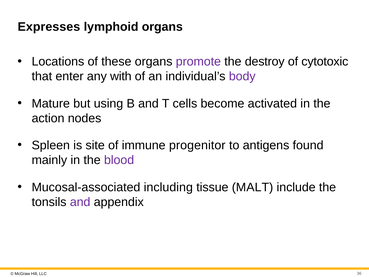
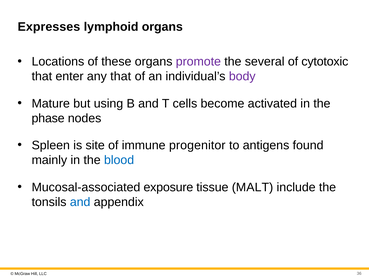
destroy: destroy -> several
any with: with -> that
action: action -> phase
blood colour: purple -> blue
including: including -> exposure
and at (80, 202) colour: purple -> blue
